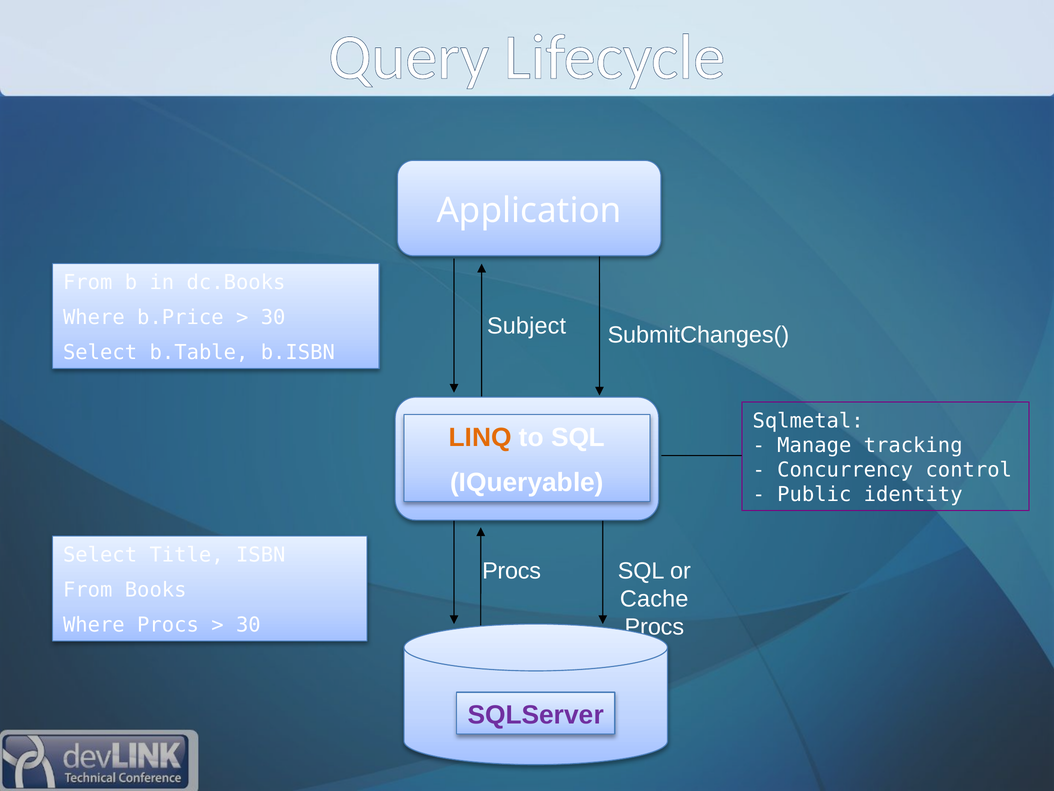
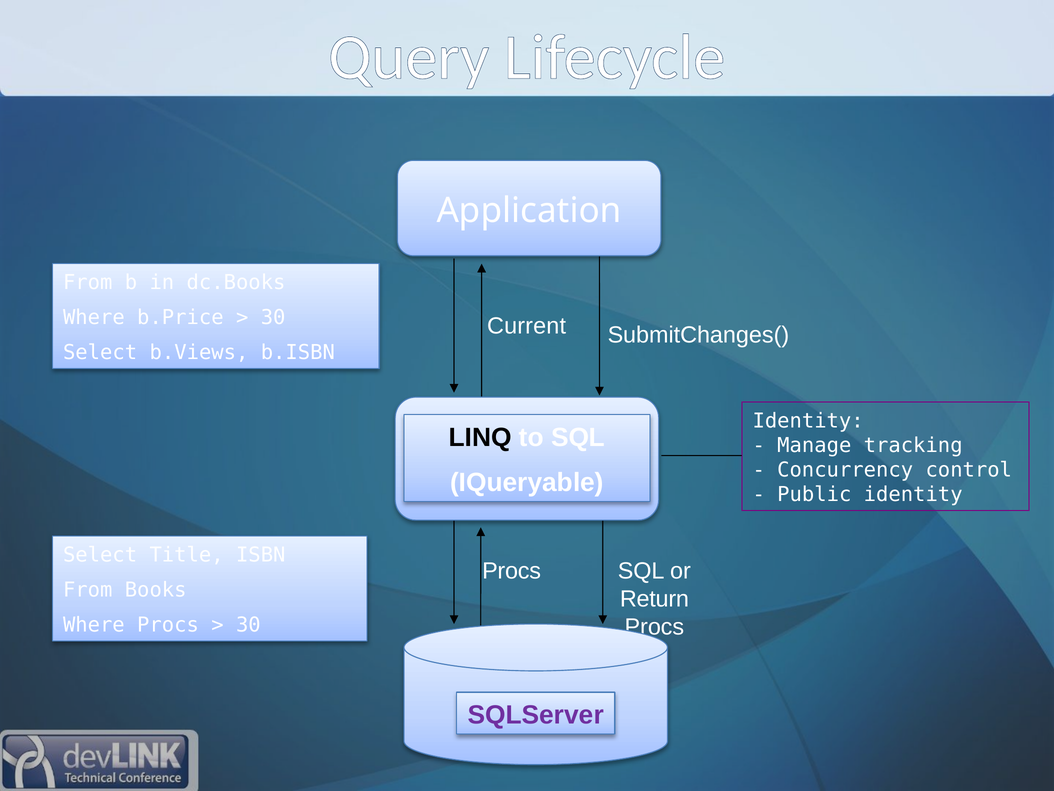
Subject: Subject -> Current
b.Table: b.Table -> b.Views
Sqlmetal at (808, 421): Sqlmetal -> Identity
LINQ colour: orange -> black
Cache: Cache -> Return
